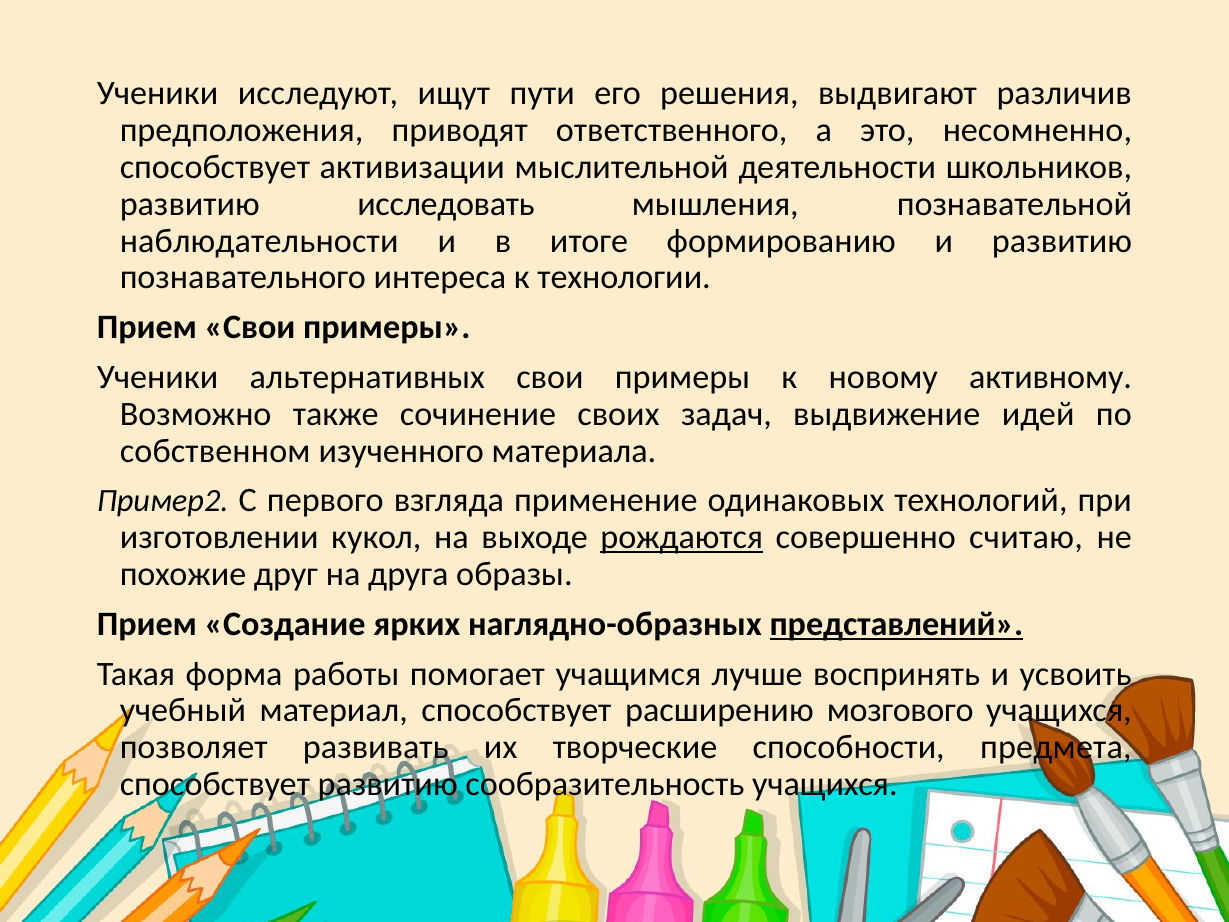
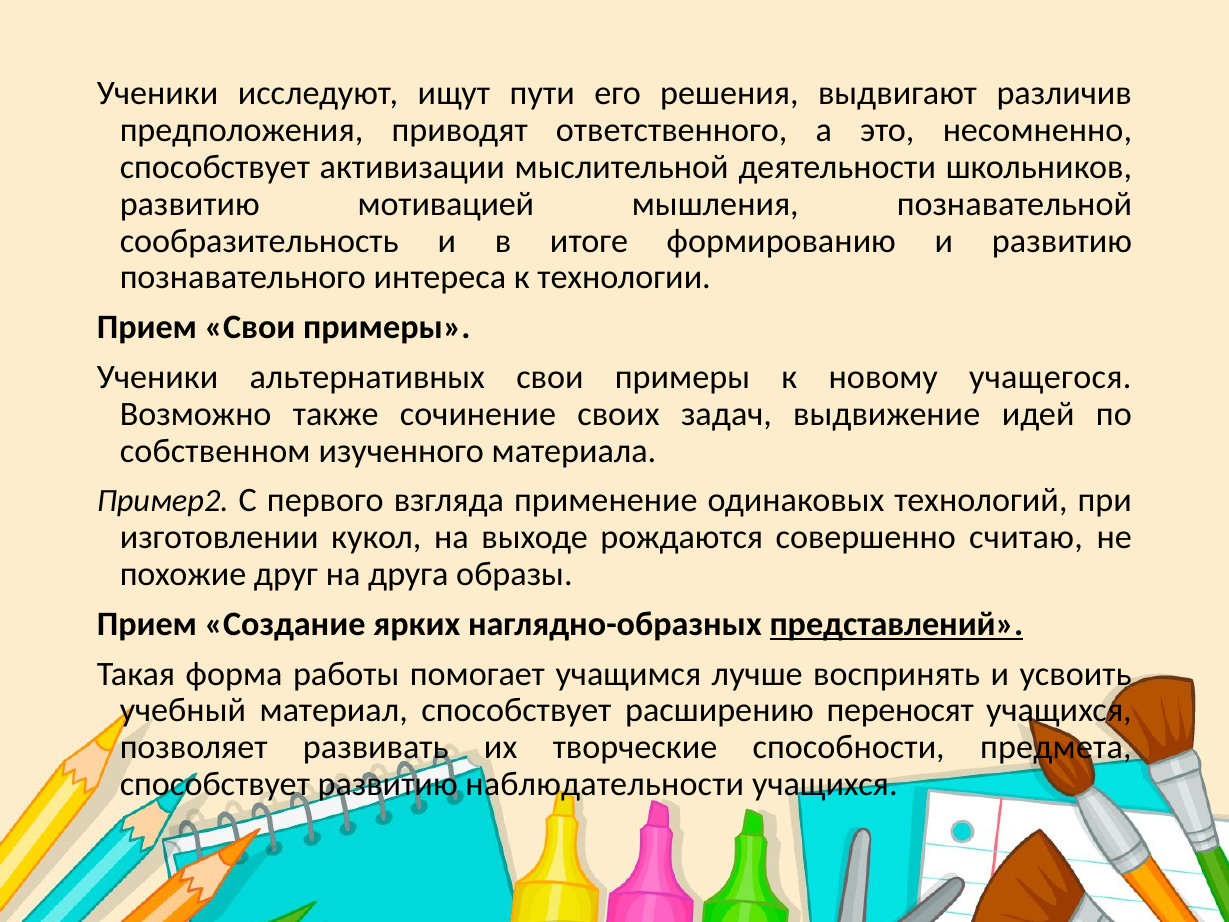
исследовать: исследовать -> мотивацией
наблюдательности: наблюдательности -> сообразительность
активному: активному -> учащегося
рождаются underline: present -> none
мозгового: мозгового -> переносят
сообразительность: сообразительность -> наблюдательности
